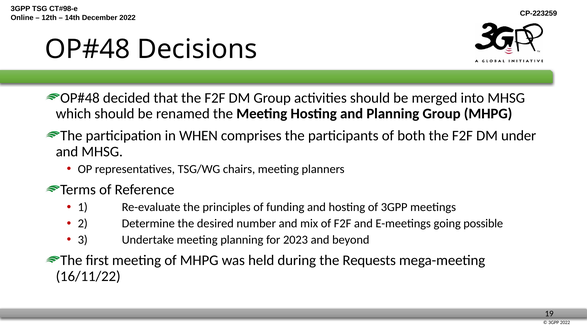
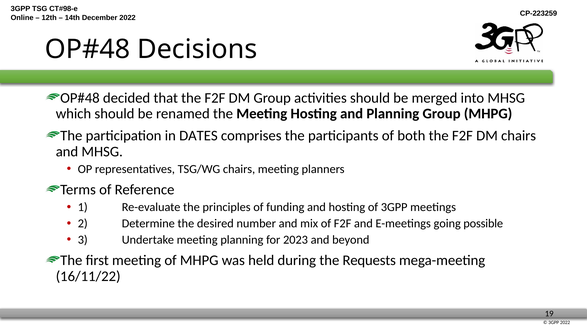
WHEN: WHEN -> DATES
DM under: under -> chairs
